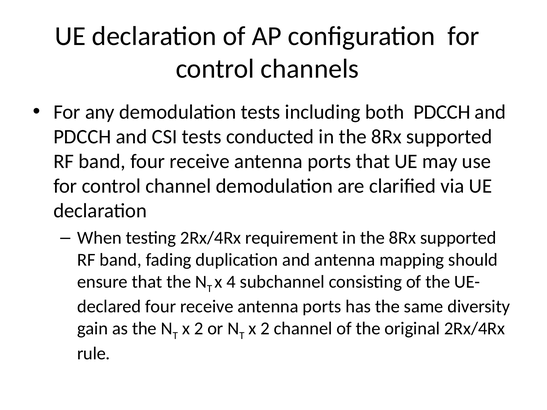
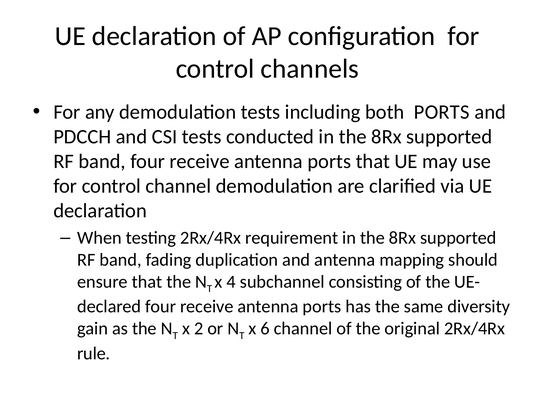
both PDCCH: PDCCH -> PORTS
2 at (265, 329): 2 -> 6
